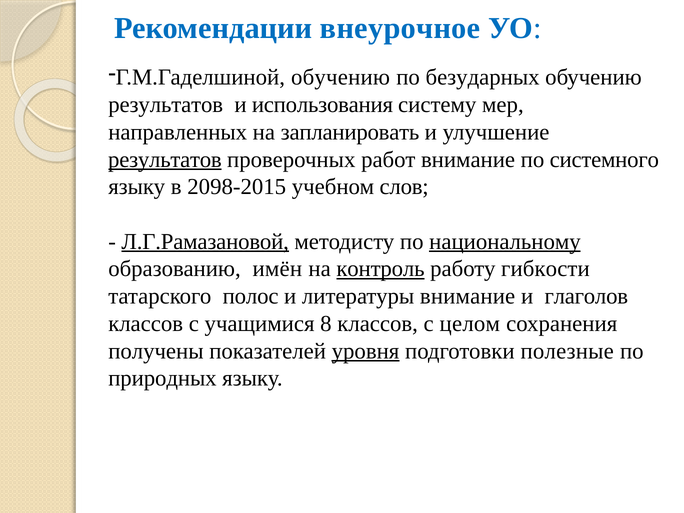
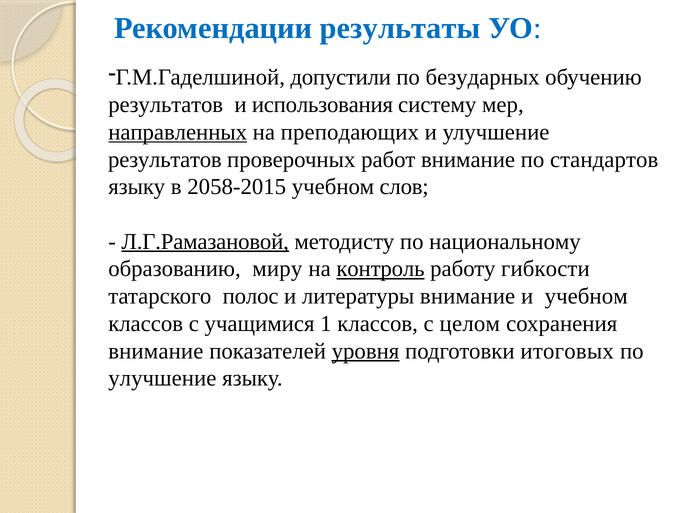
внеурочное: внеурочное -> результаты
Г.М.Гаделшиной обучению: обучению -> допустили
направленных underline: none -> present
запланировать: запланировать -> преподающих
результатов at (165, 159) underline: present -> none
системного: системного -> стандартов
2098-2015: 2098-2015 -> 2058-2015
национальному underline: present -> none
имён: имён -> миру
и глаголов: глаголов -> учебном
8: 8 -> 1
получены at (156, 351): получены -> внимание
полезные: полезные -> итоговых
природных at (162, 378): природных -> улучшение
